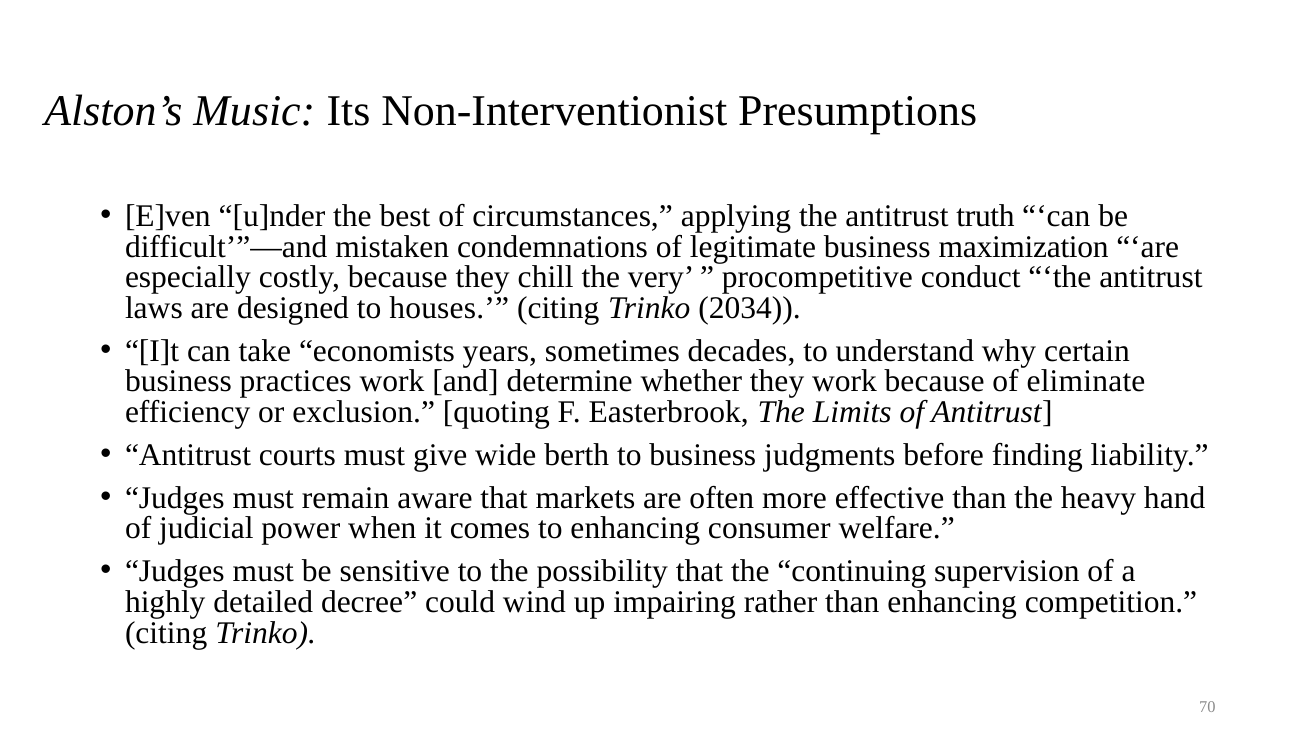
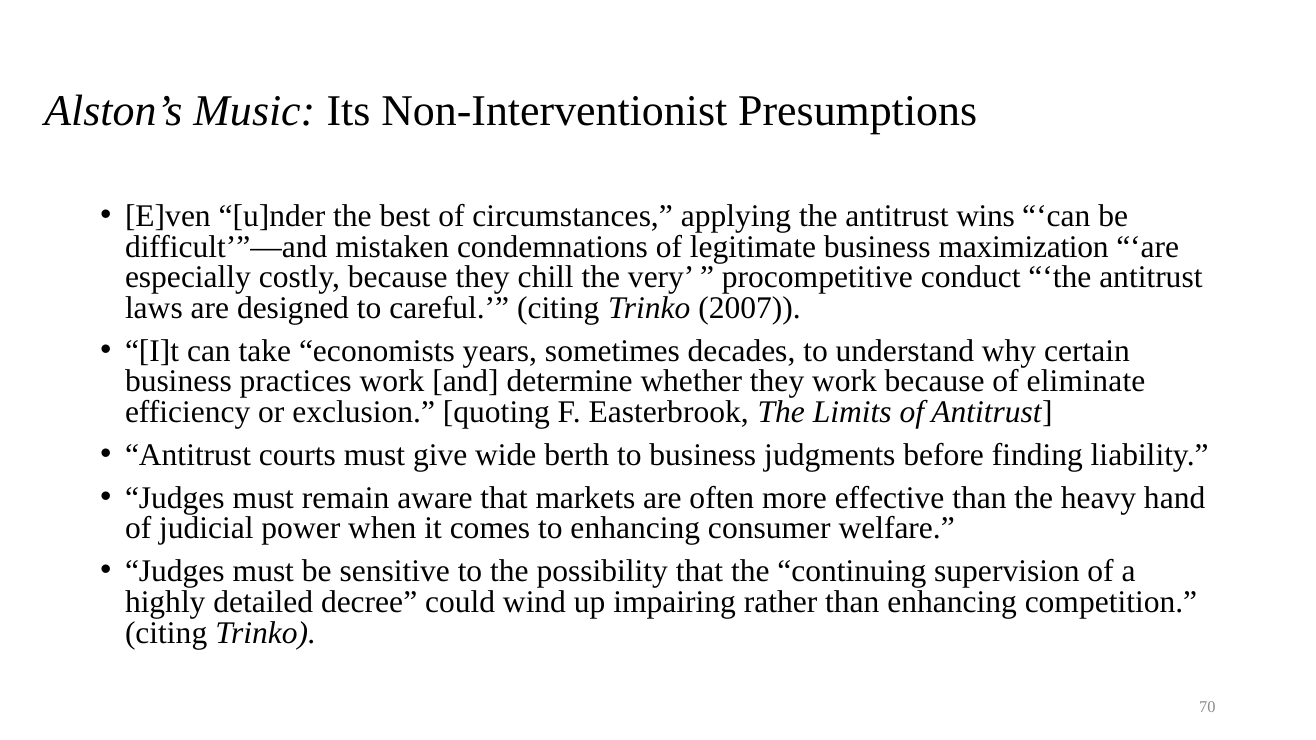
truth: truth -> wins
houses: houses -> careful
2034: 2034 -> 2007
